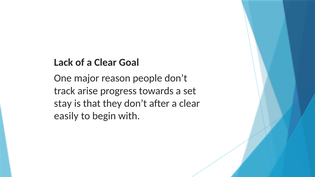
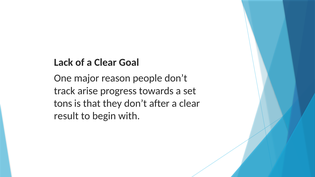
stay: stay -> tons
easily: easily -> result
